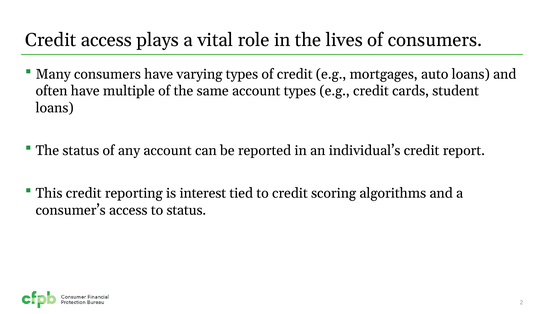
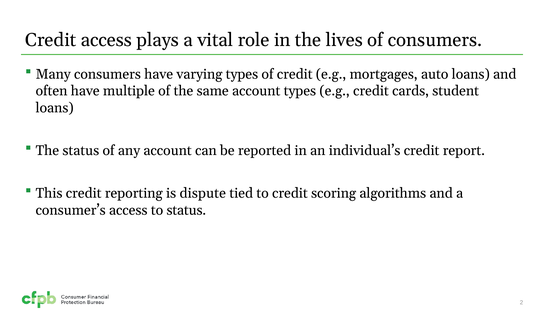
interest: interest -> dispute
